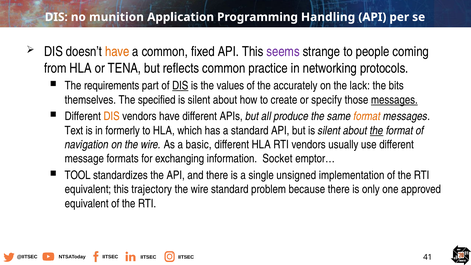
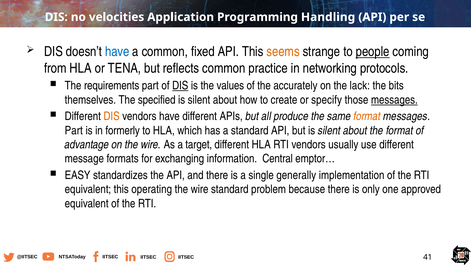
munition: munition -> velocities
have at (117, 52) colour: orange -> blue
seems colour: purple -> orange
people underline: none -> present
Text at (74, 130): Text -> Part
the at (377, 130) underline: present -> none
navigation: navigation -> advantage
basic: basic -> target
Socket: Socket -> Central
TOOL: TOOL -> EASY
unsigned: unsigned -> generally
trajectory: trajectory -> operating
